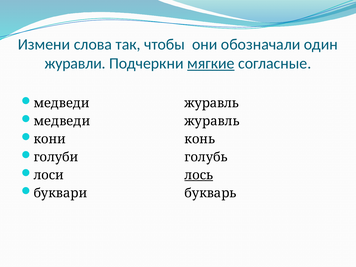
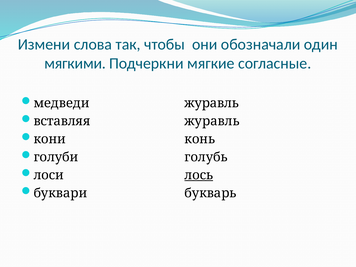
журавли: журавли -> мягкими
мягкие underline: present -> none
медведи at (62, 121): медведи -> вставляя
